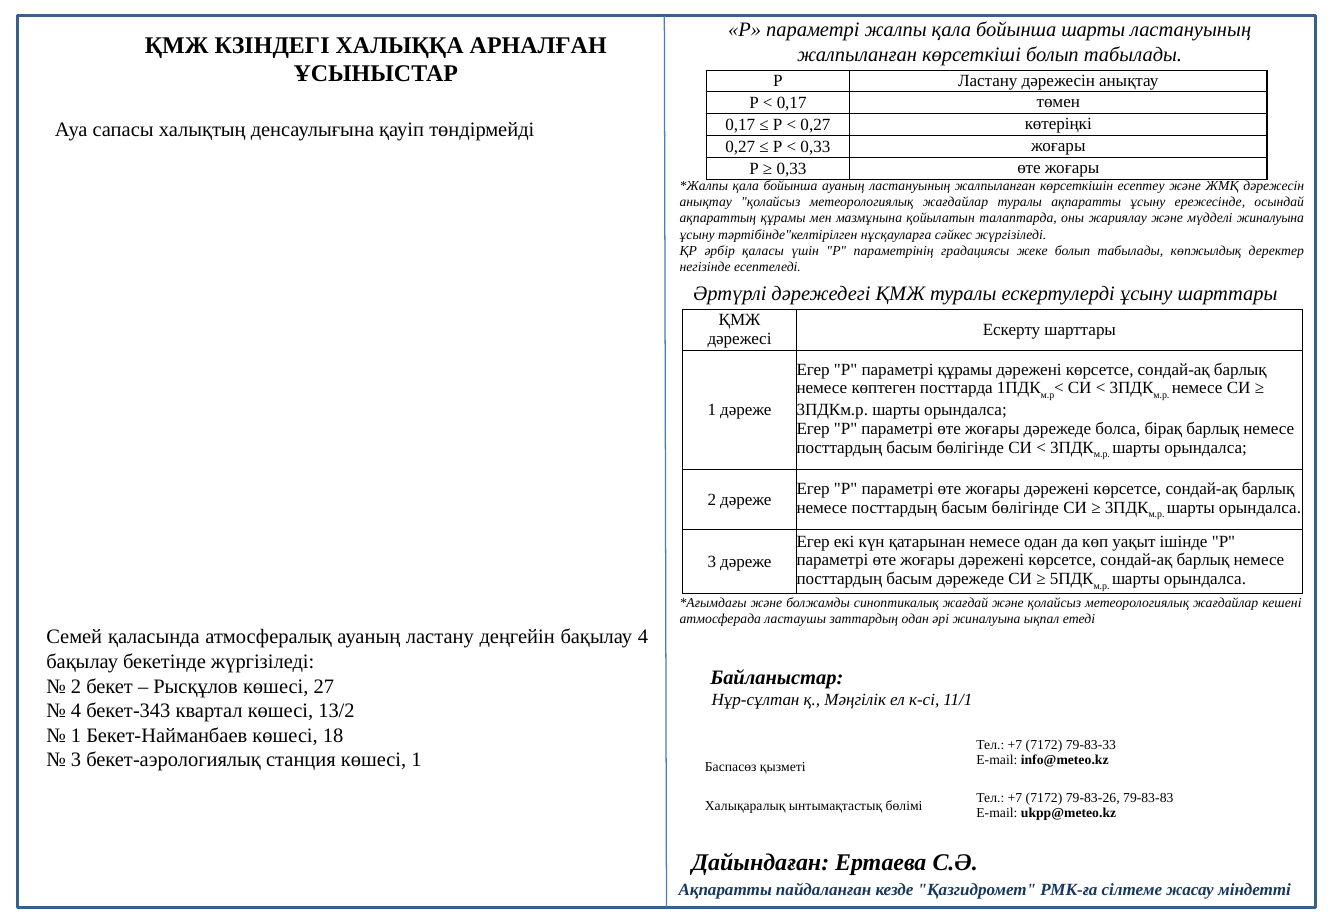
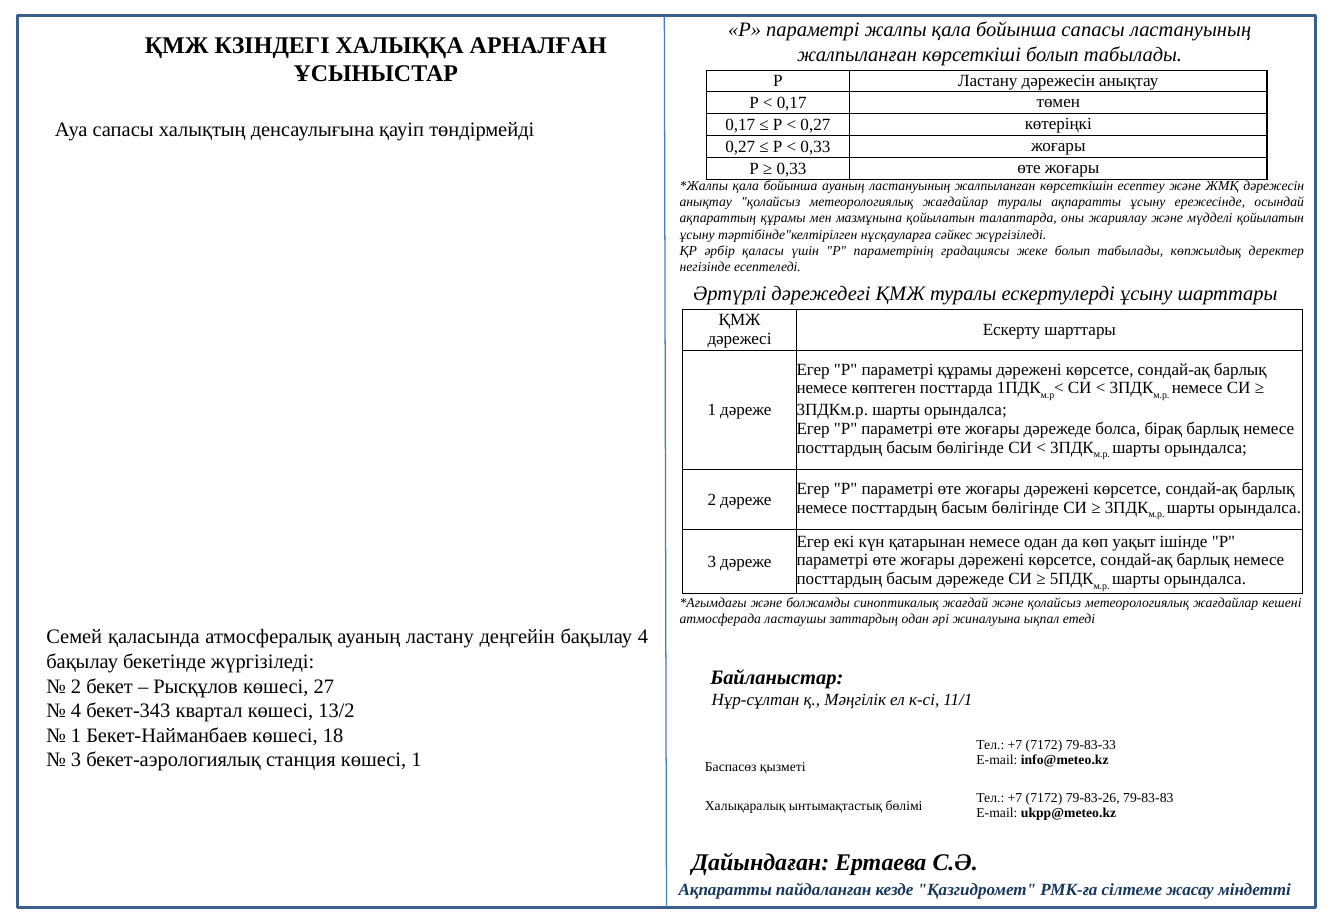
бойынша шарты: шарты -> сапасы
мүдделі жиналуына: жиналуына -> қойылатын
